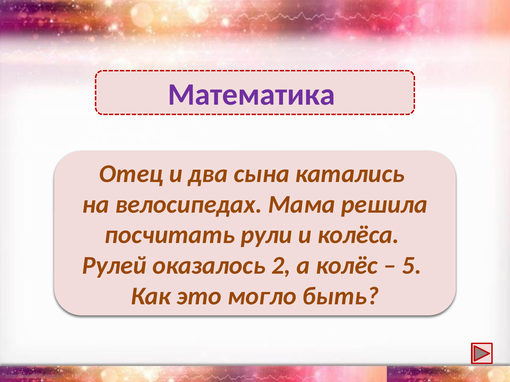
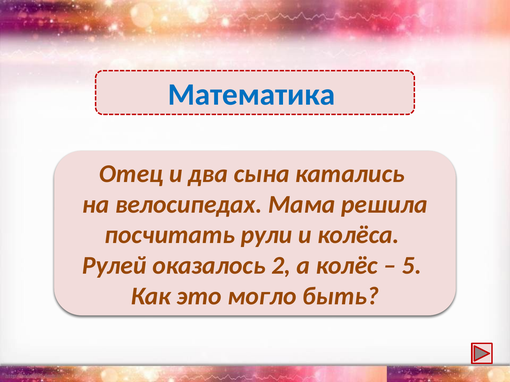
Математика colour: purple -> blue
